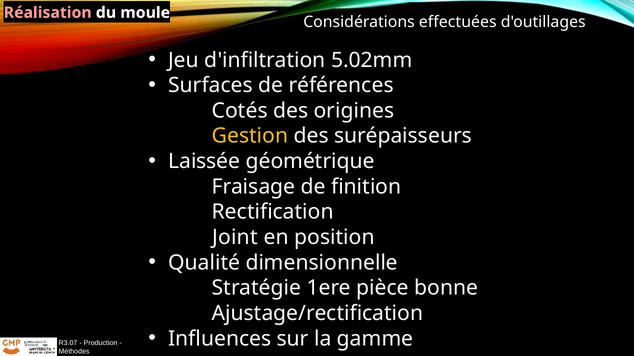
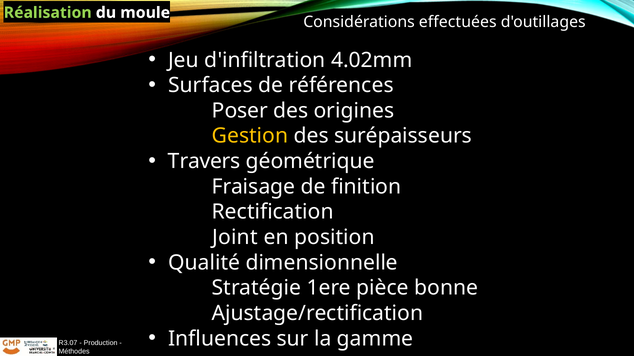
Réalisation colour: pink -> light green
5.02mm: 5.02mm -> 4.02mm
Cotés: Cotés -> Poser
Laissée: Laissée -> Travers
